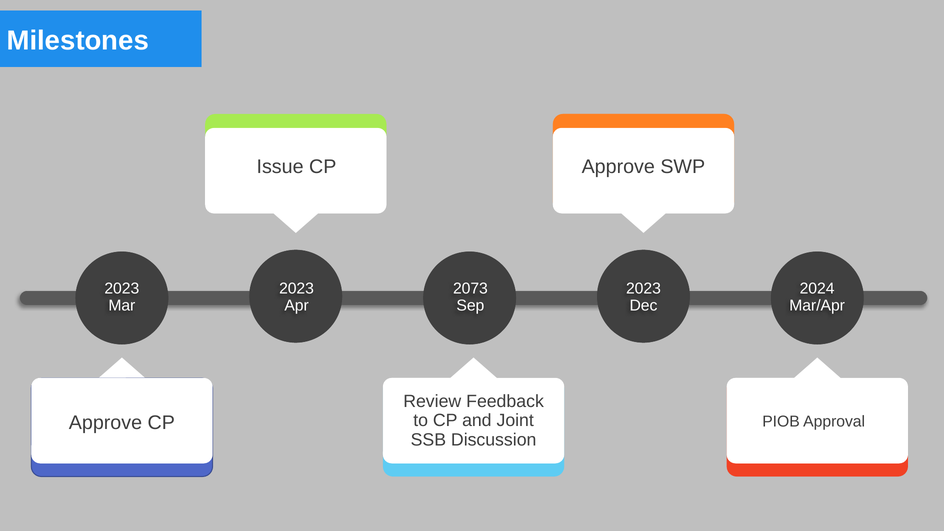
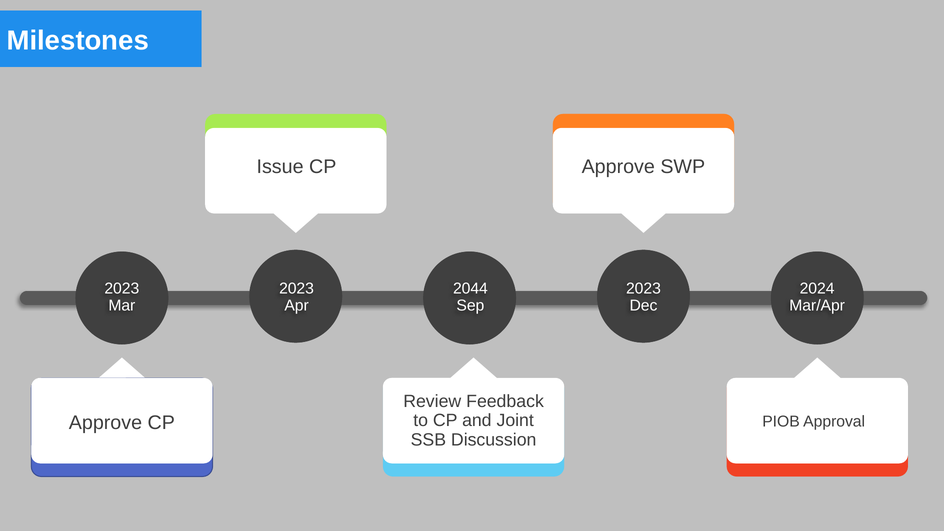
2073: 2073 -> 2044
